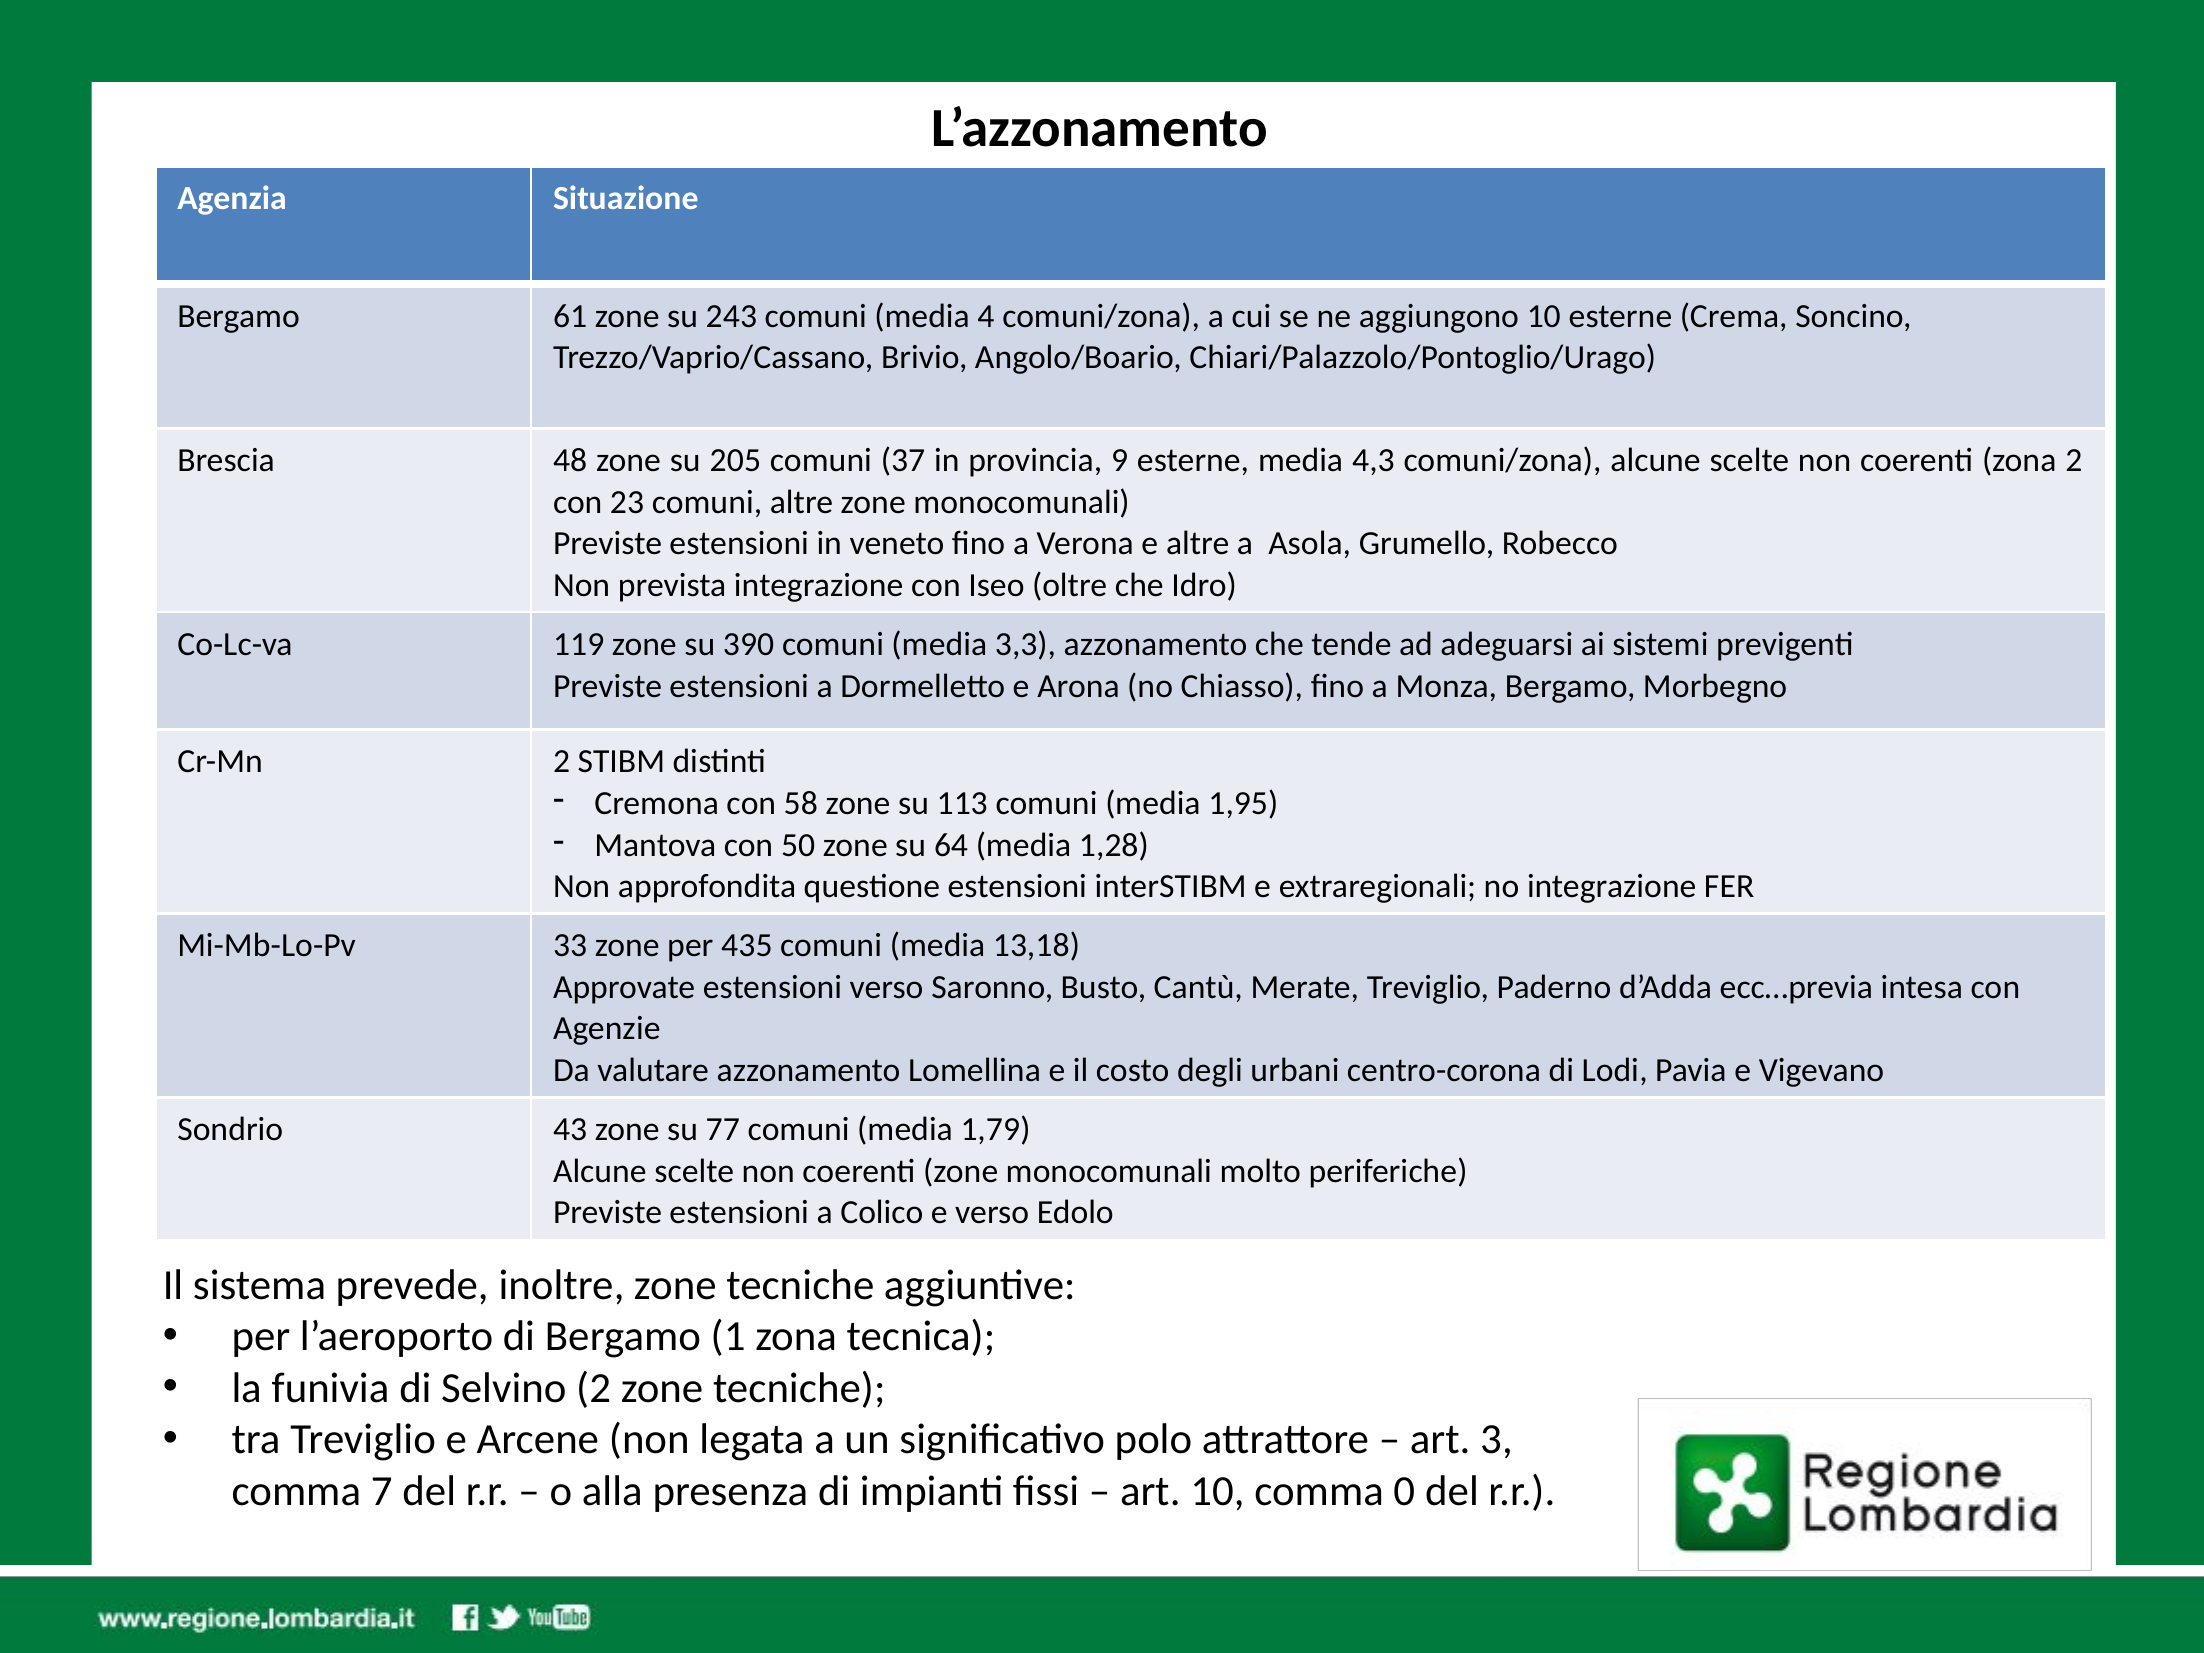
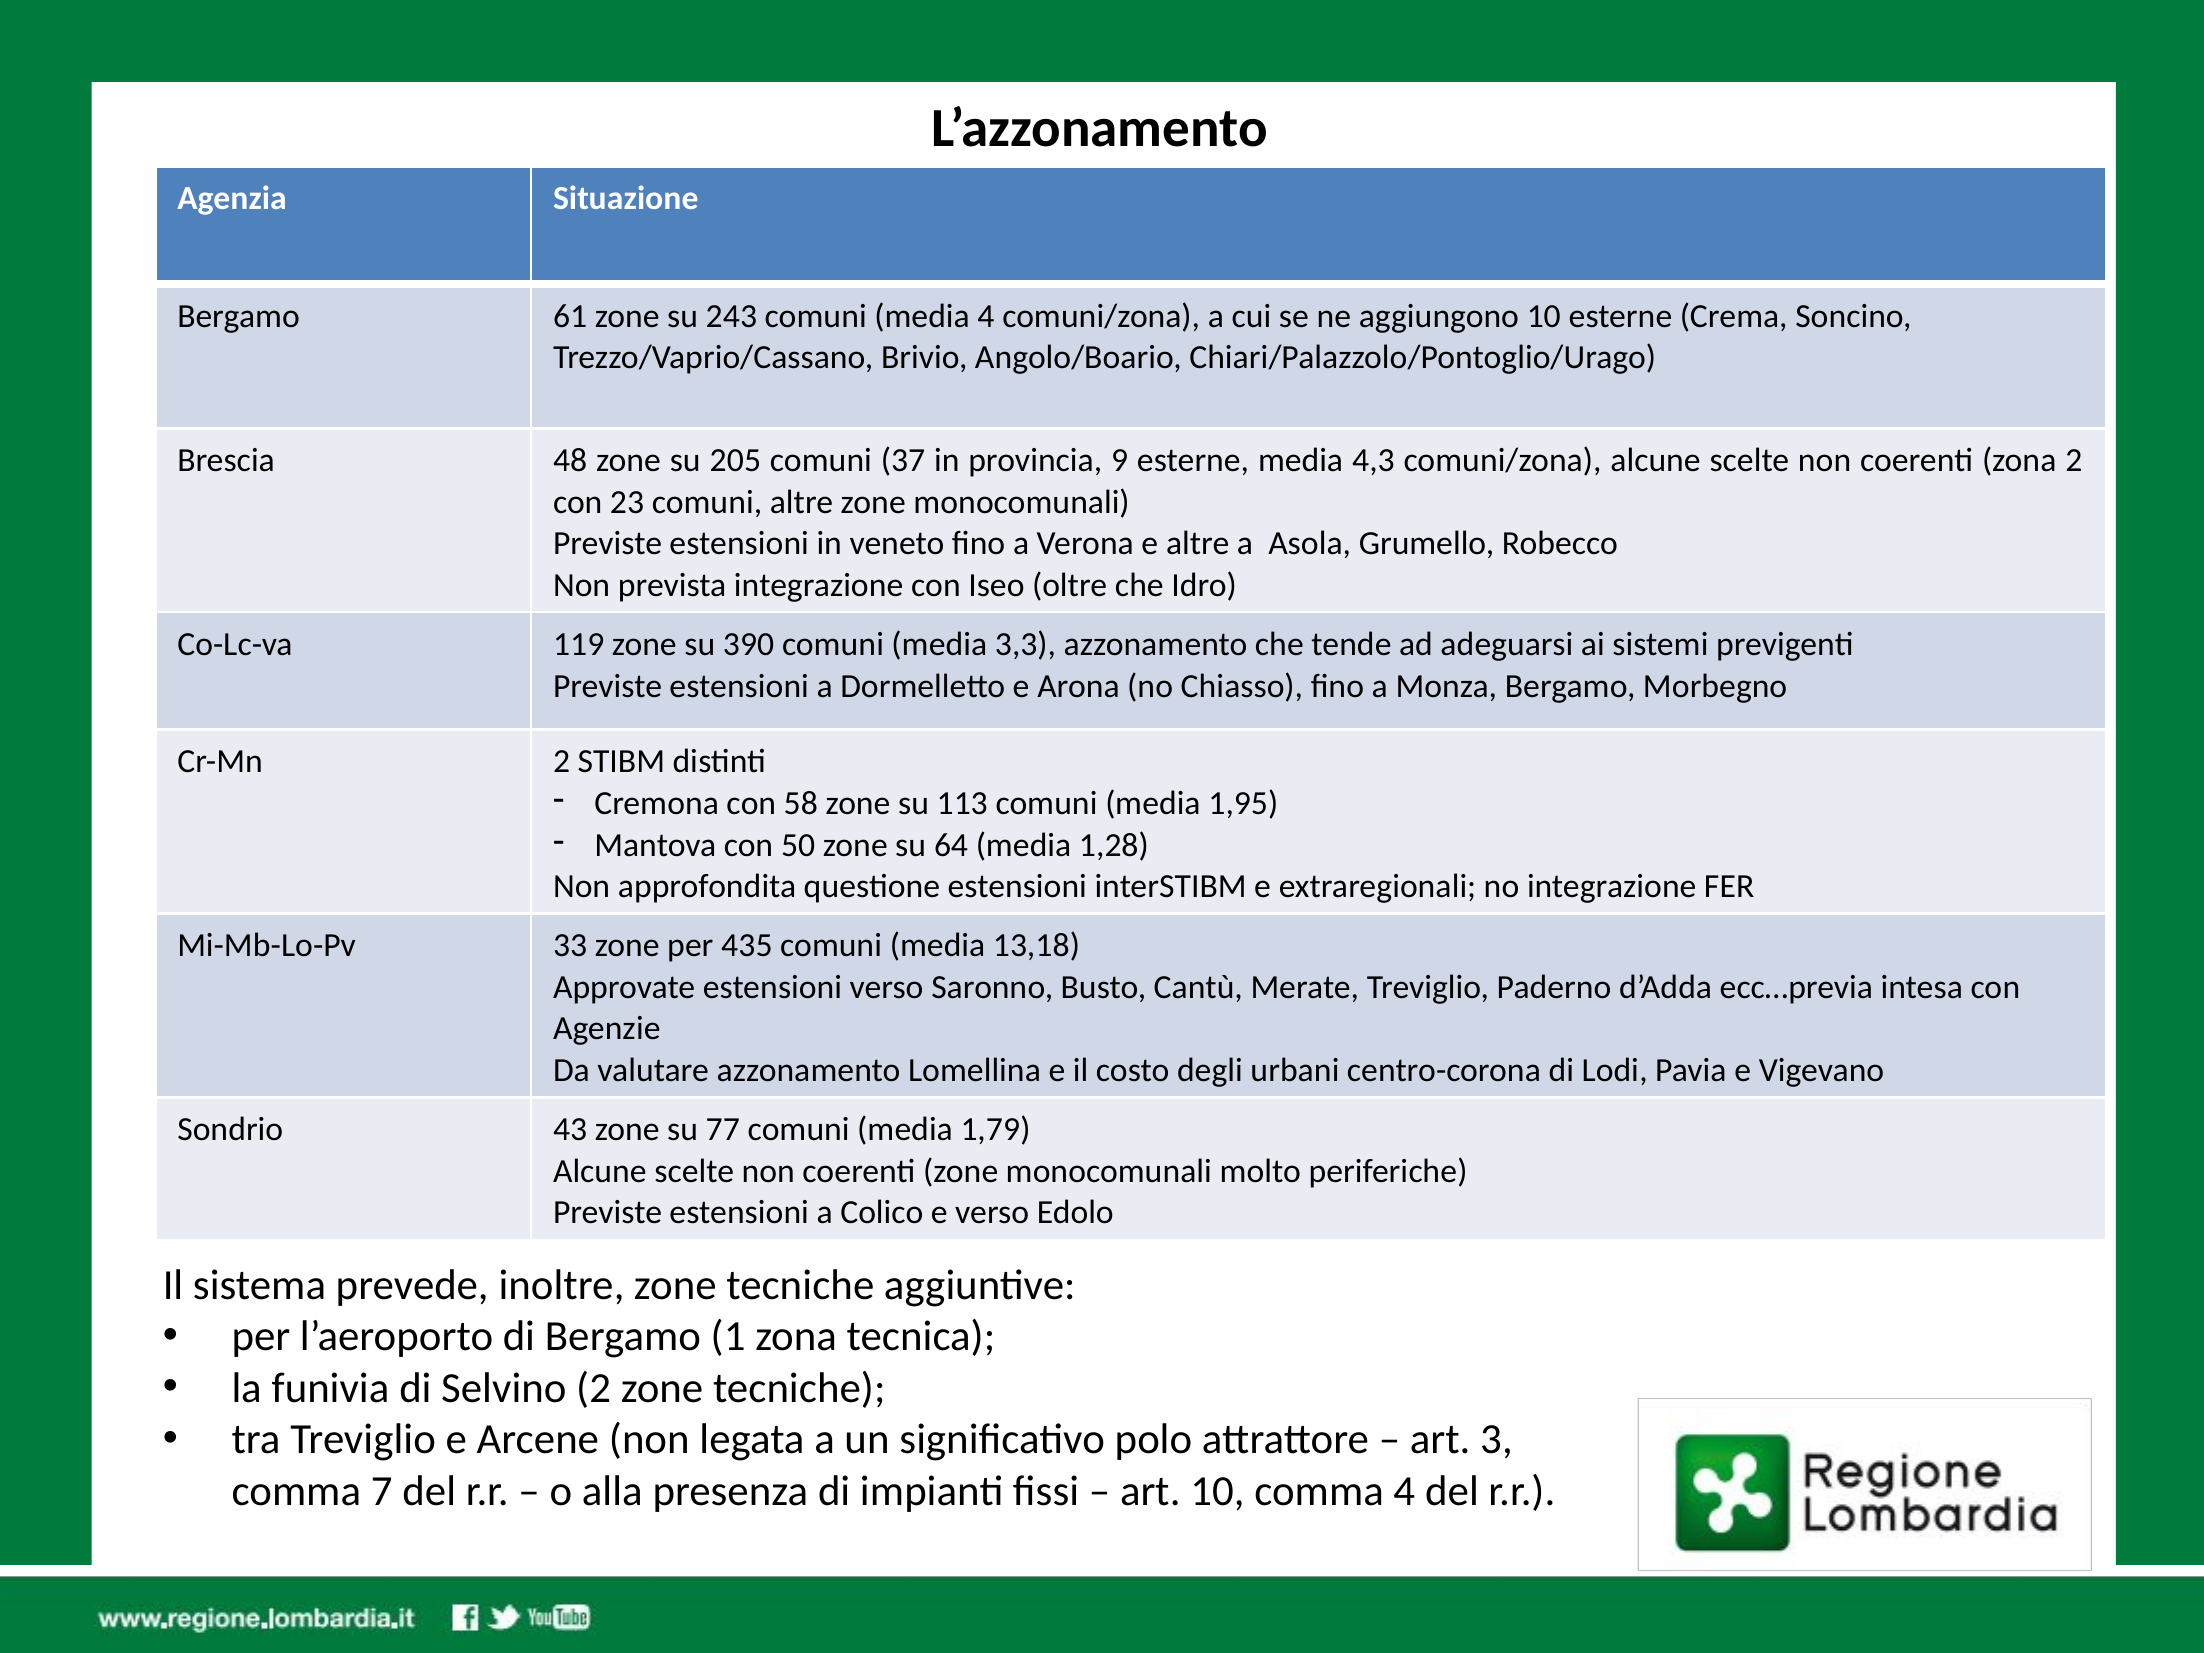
comma 0: 0 -> 4
